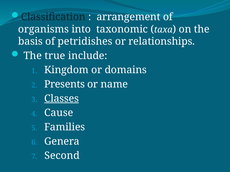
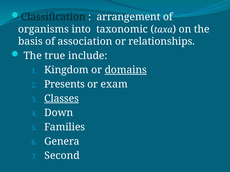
petridishes: petridishes -> association
domains underline: none -> present
name: name -> exam
Cause: Cause -> Down
